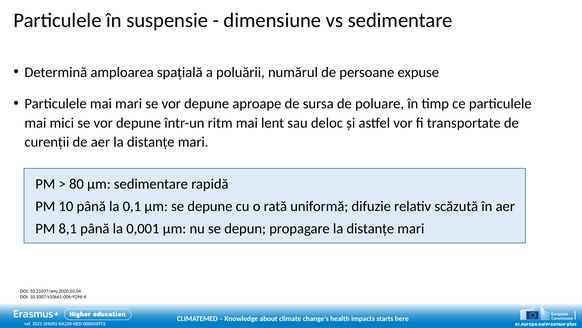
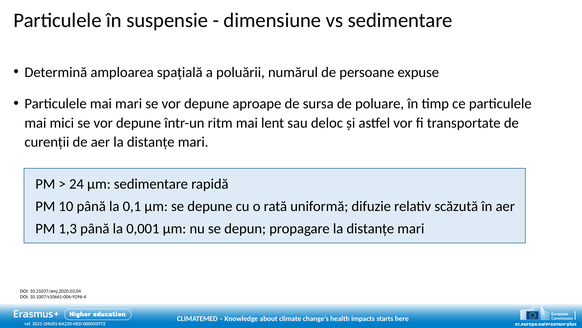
80: 80 -> 24
8,1: 8,1 -> 1,3
